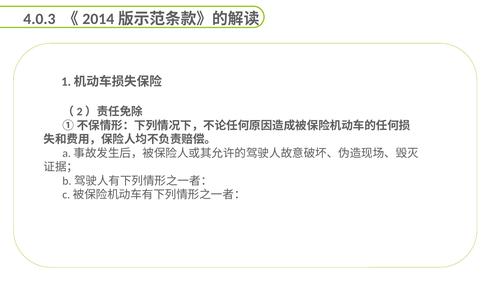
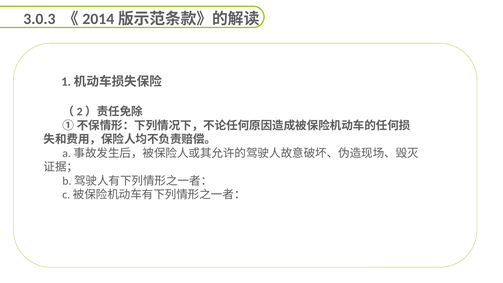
4.0.3: 4.0.3 -> 3.0.3
